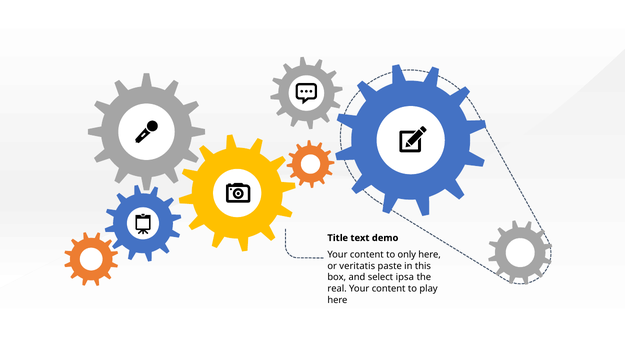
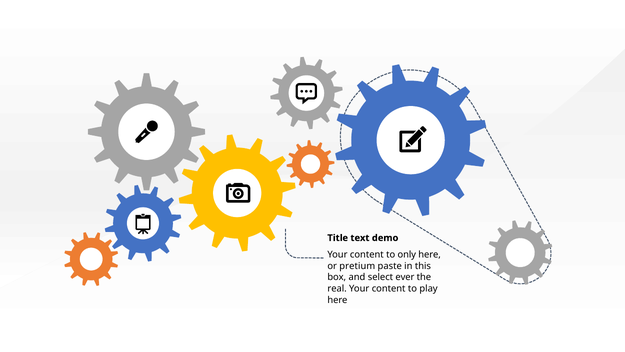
veritatis: veritatis -> pretium
ipsa: ipsa -> ever
